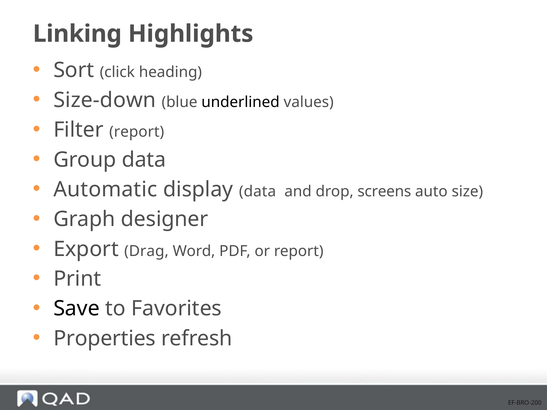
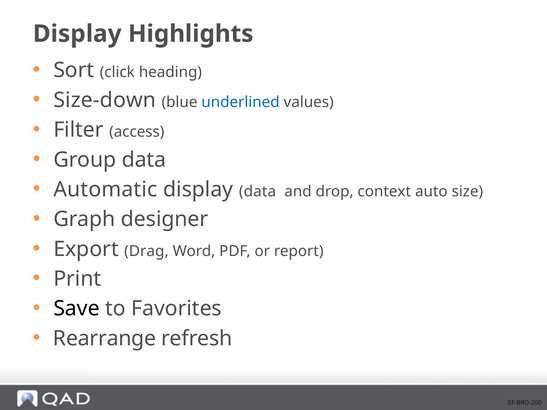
Linking at (77, 34): Linking -> Display
underlined colour: black -> blue
Filter report: report -> access
screens: screens -> context
Properties: Properties -> Rearrange
